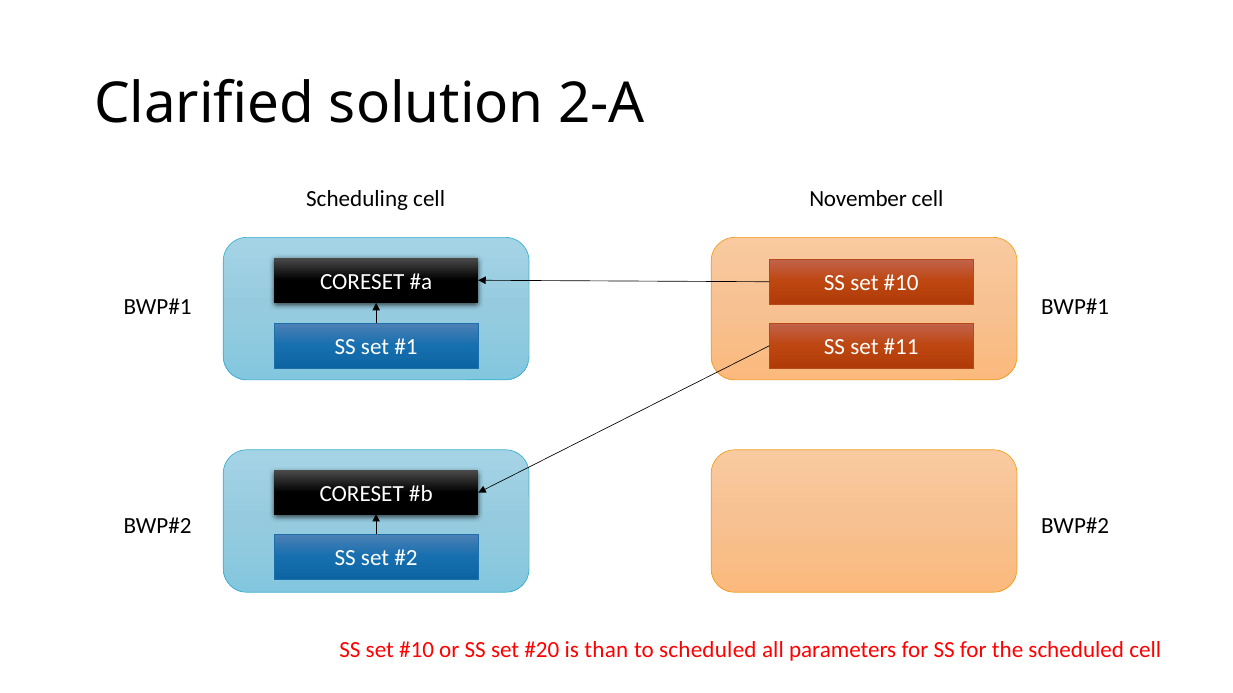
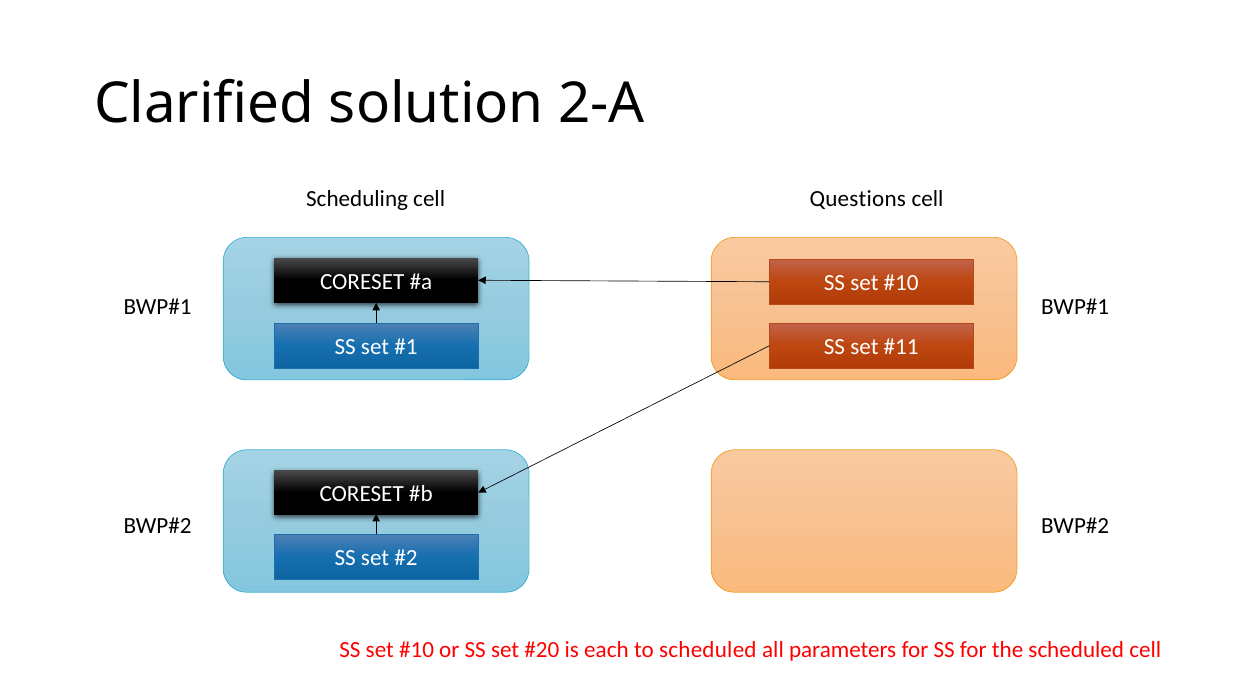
November: November -> Questions
than: than -> each
